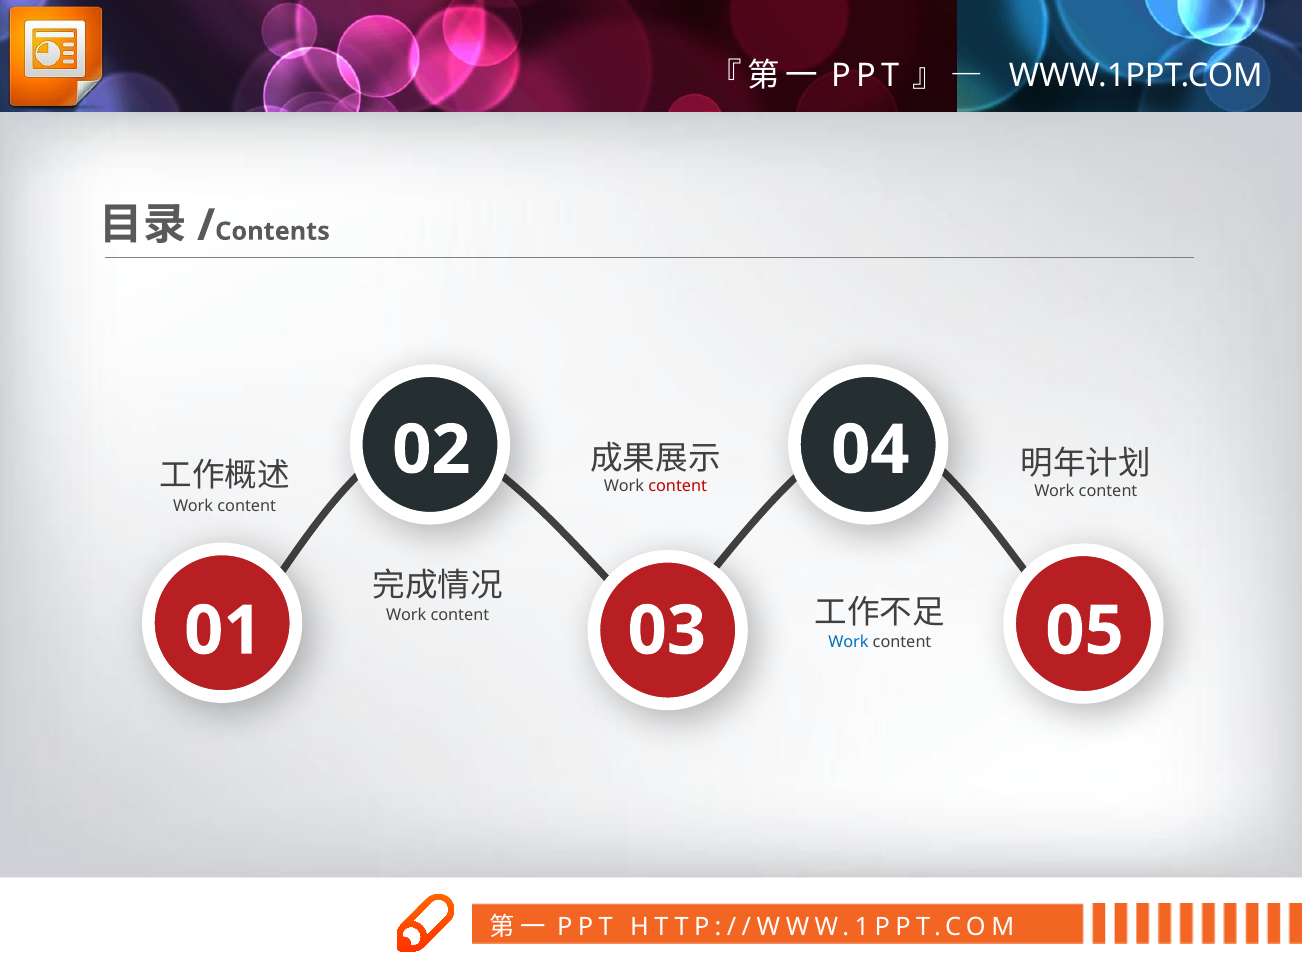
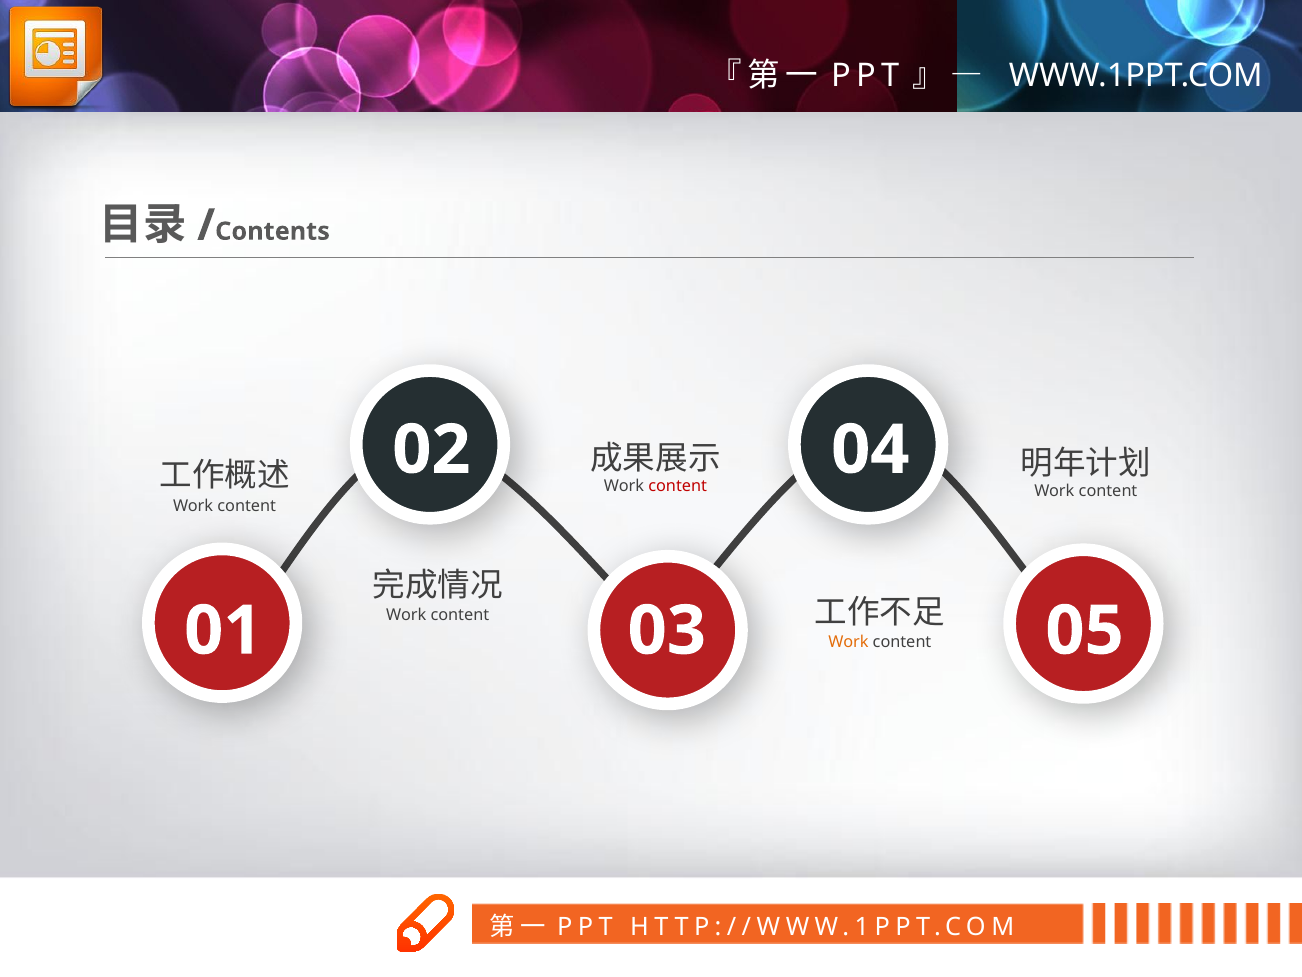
Work at (848, 642) colour: blue -> orange
